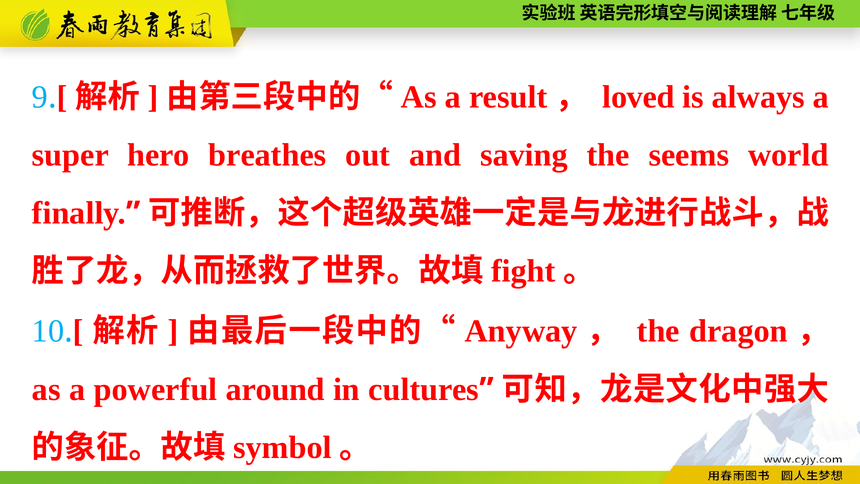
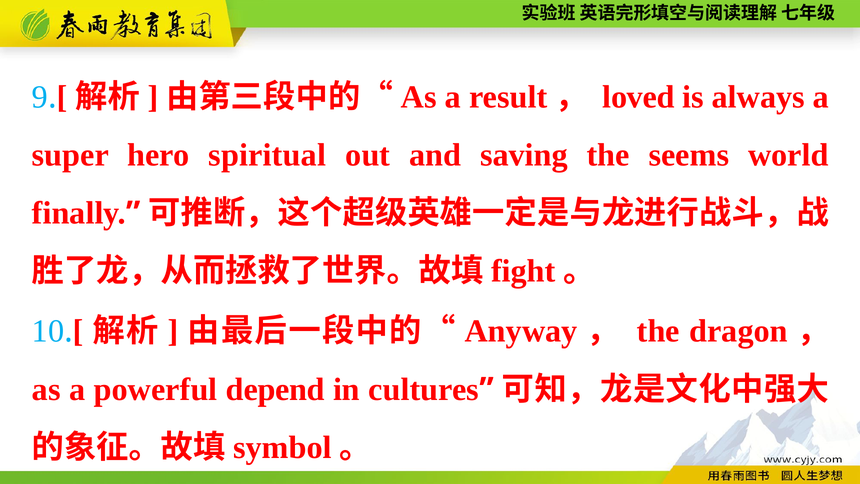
breathes: breathes -> spiritual
around: around -> depend
